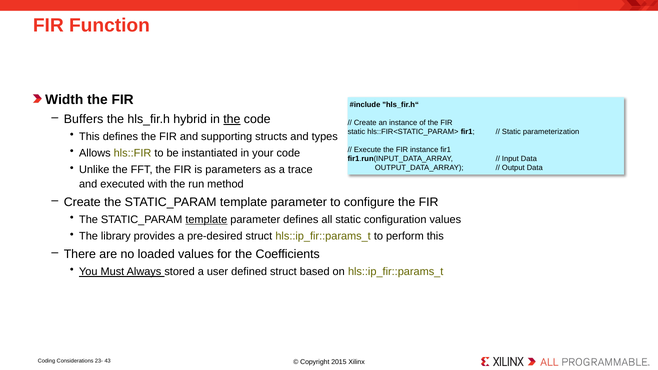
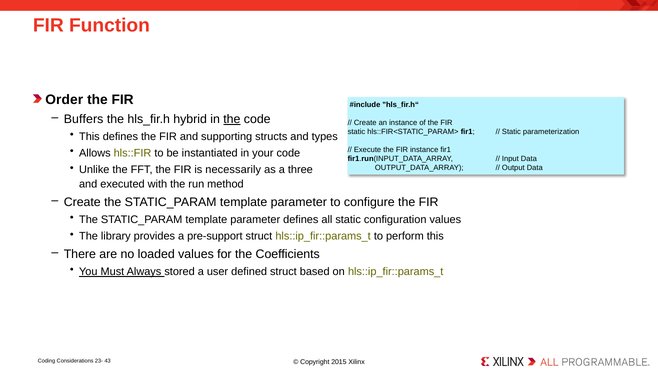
Width: Width -> Order
parameters: parameters -> necessarily
trace: trace -> three
template at (206, 220) underline: present -> none
pre-desired: pre-desired -> pre-support
